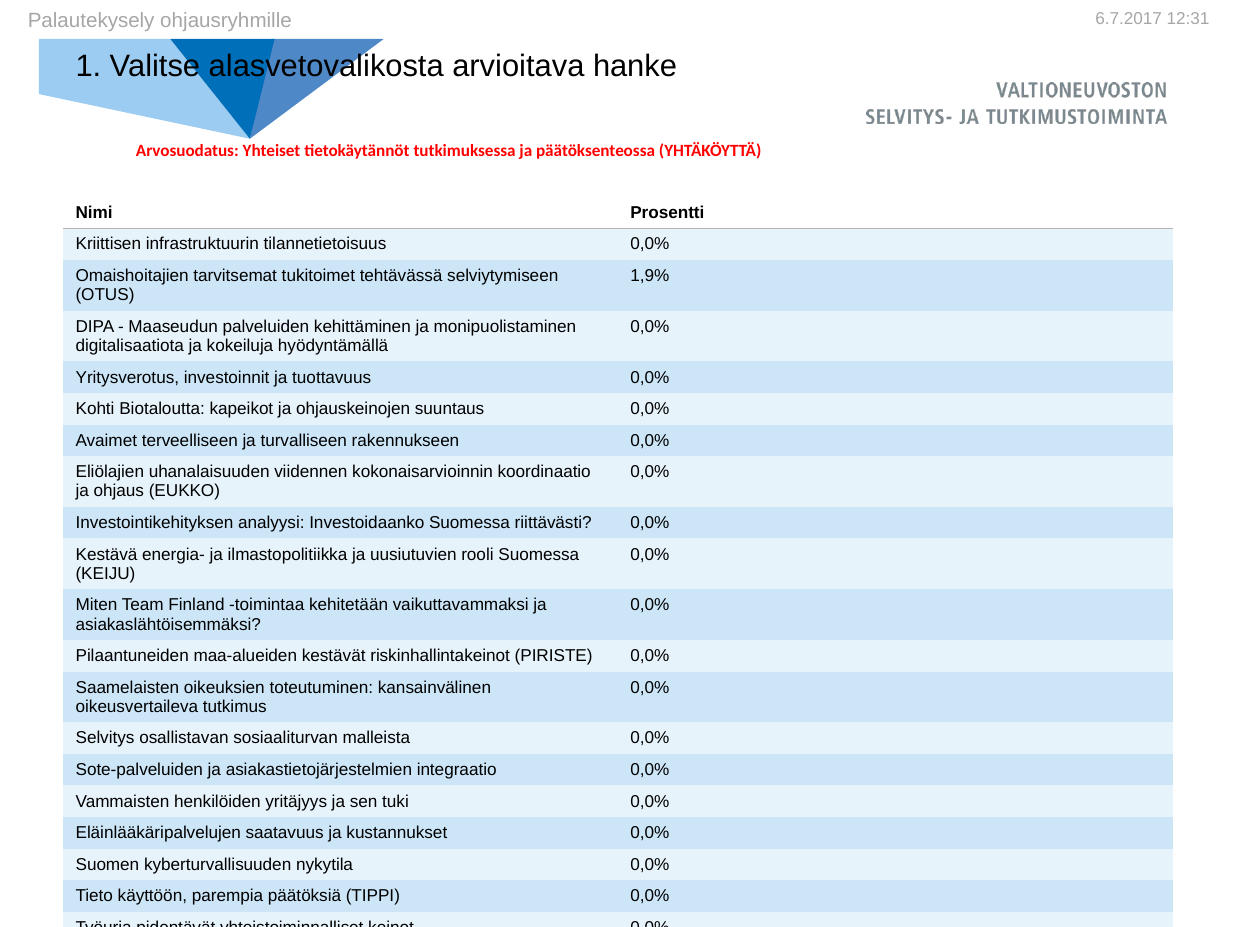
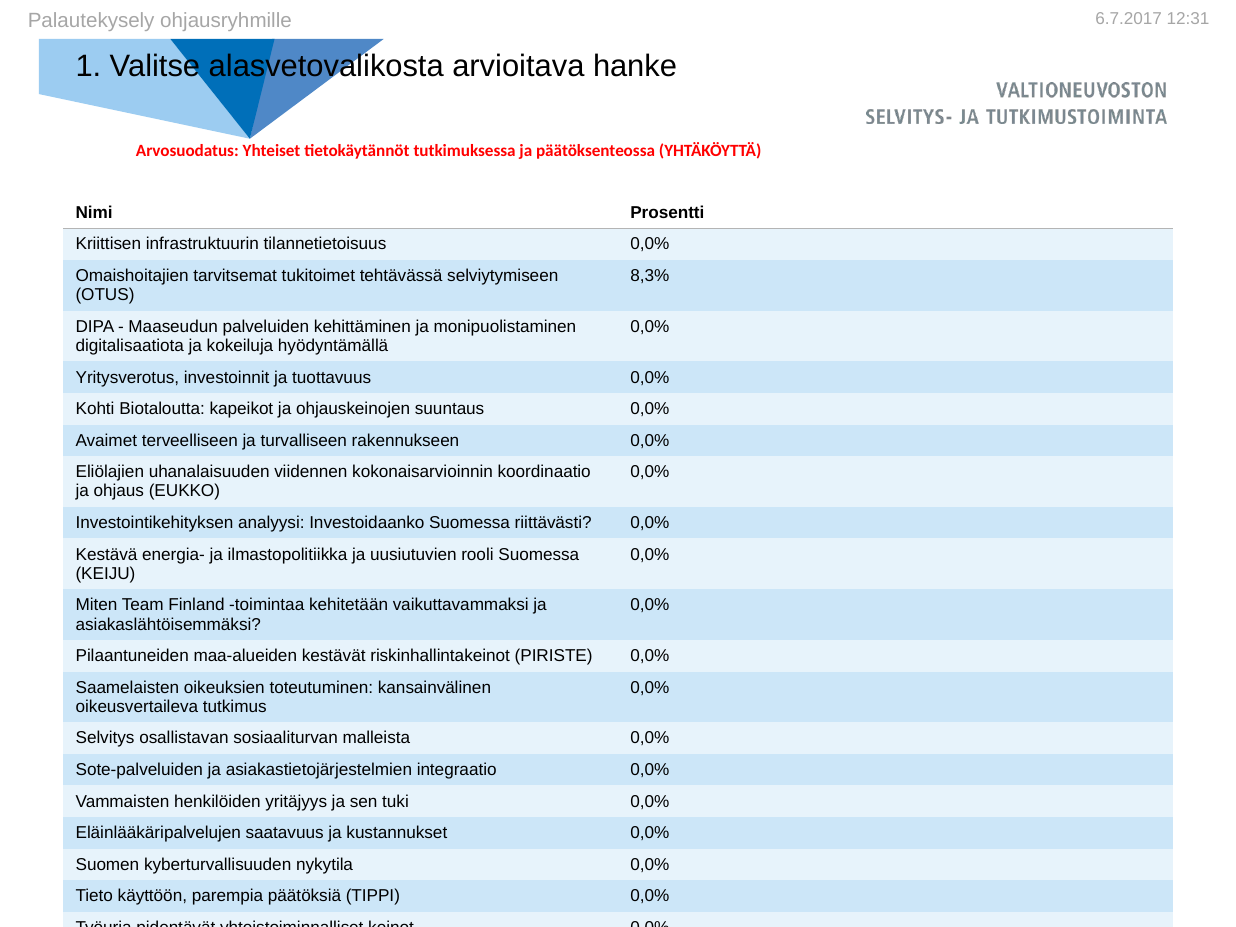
1,9%: 1,9% -> 8,3%
